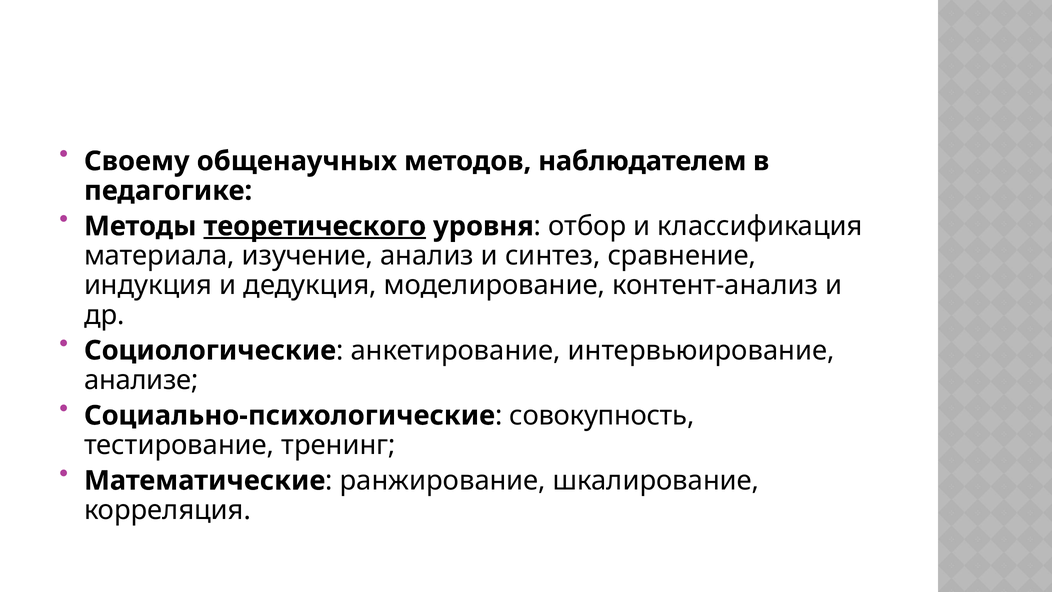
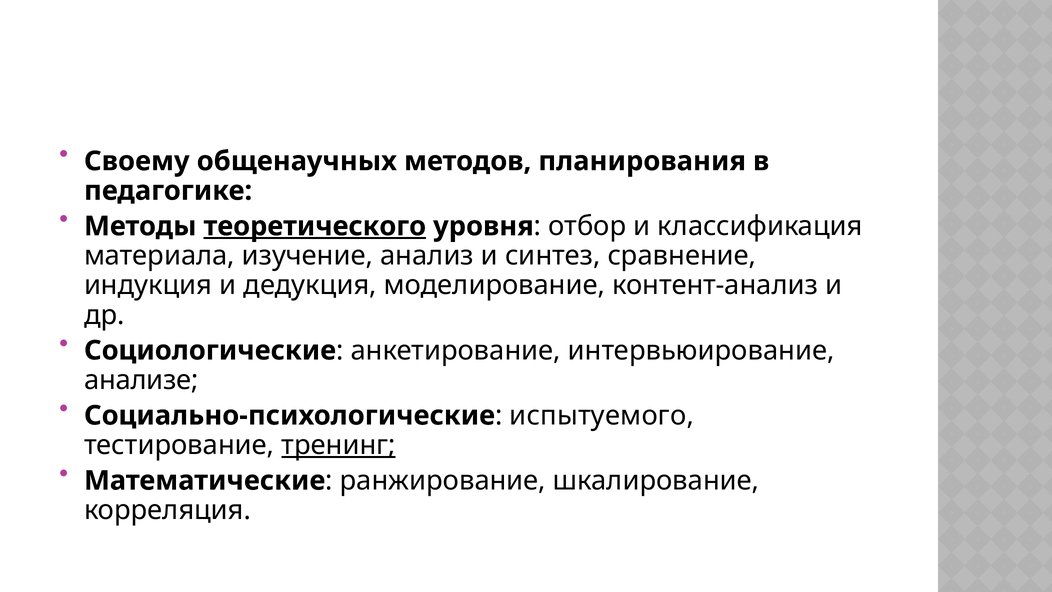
наблюдателем: наблюдателем -> планирования
совокупность: совокупность -> испытуемого
тренинг underline: none -> present
